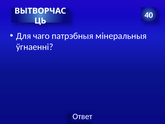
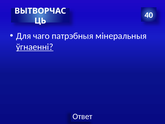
ўгнаенні underline: none -> present
